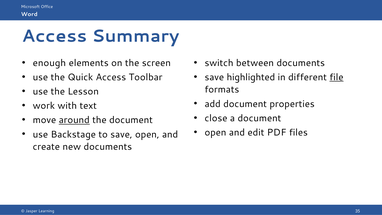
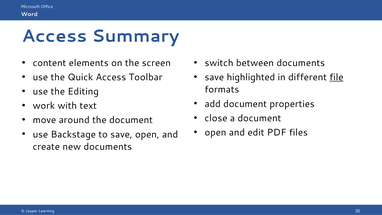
enough: enough -> content
Lesson: Lesson -> Editing
around underline: present -> none
